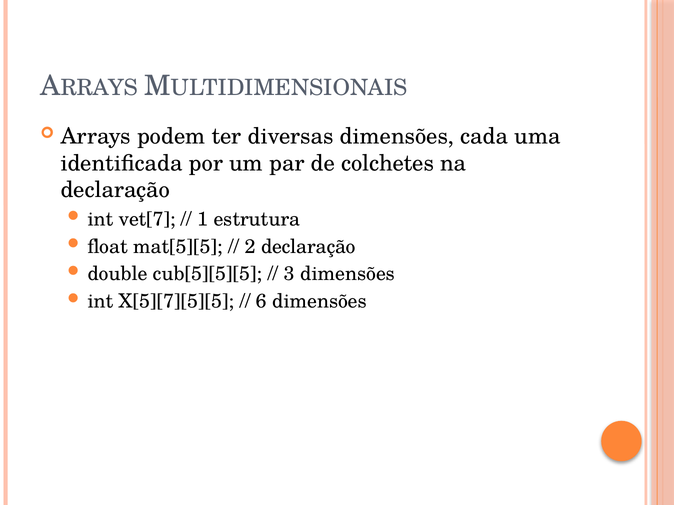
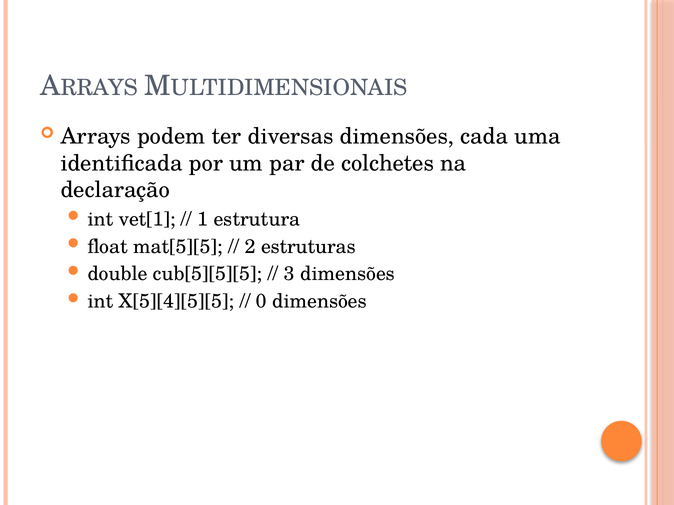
vet[7: vet[7 -> vet[1
2 declaração: declaração -> estruturas
X[5][7][5][5: X[5][7][5][5 -> X[5][4][5][5
6: 6 -> 0
